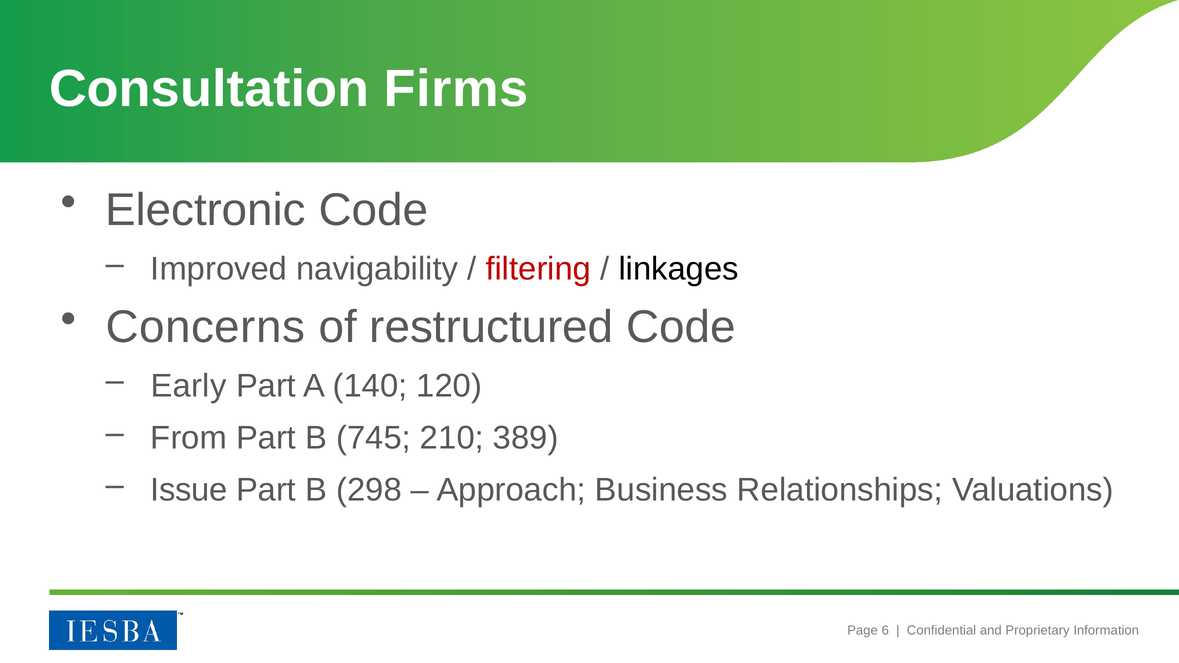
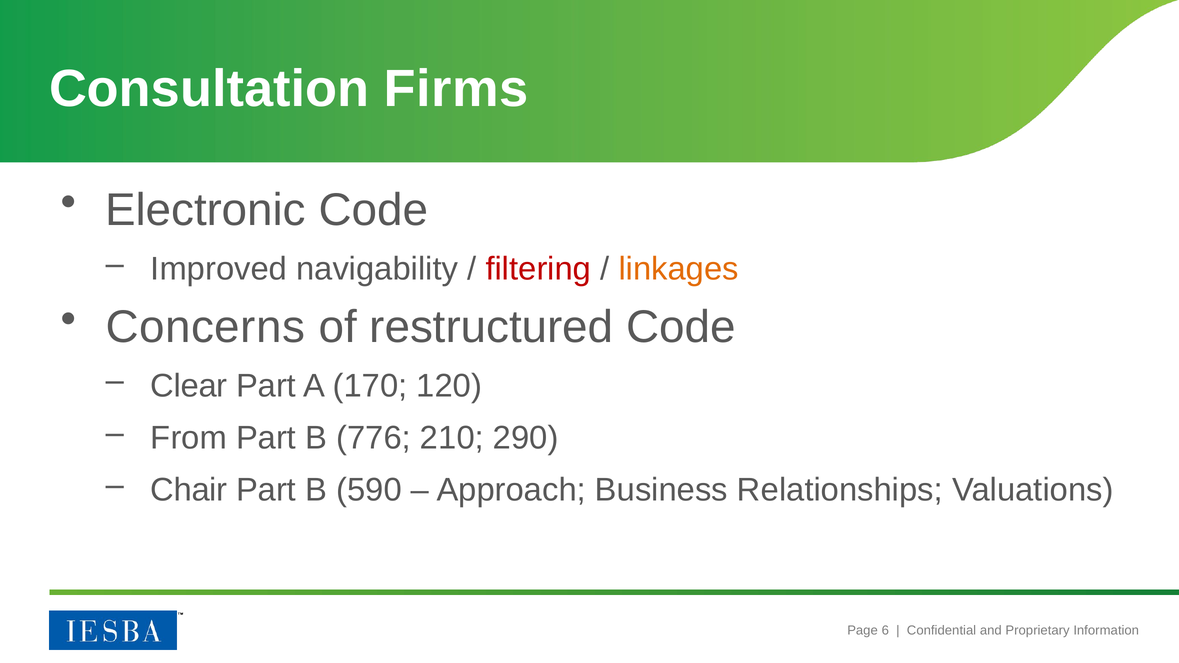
linkages colour: black -> orange
Early: Early -> Clear
140: 140 -> 170
745: 745 -> 776
389: 389 -> 290
Issue: Issue -> Chair
298: 298 -> 590
